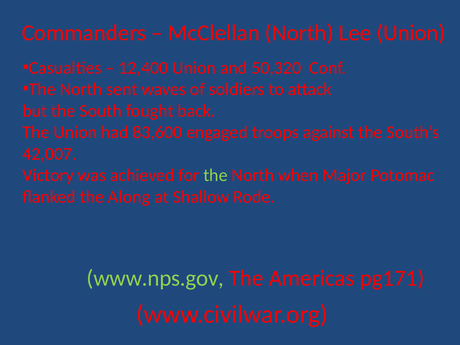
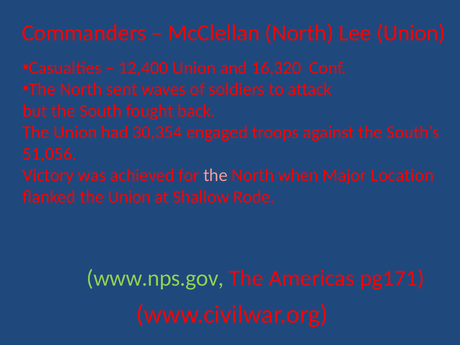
50,320: 50,320 -> 16,320
83,600: 83,600 -> 30,354
42,007: 42,007 -> 51,056
the at (215, 175) colour: light green -> pink
Potomac: Potomac -> Location
flanked the Along: Along -> Union
